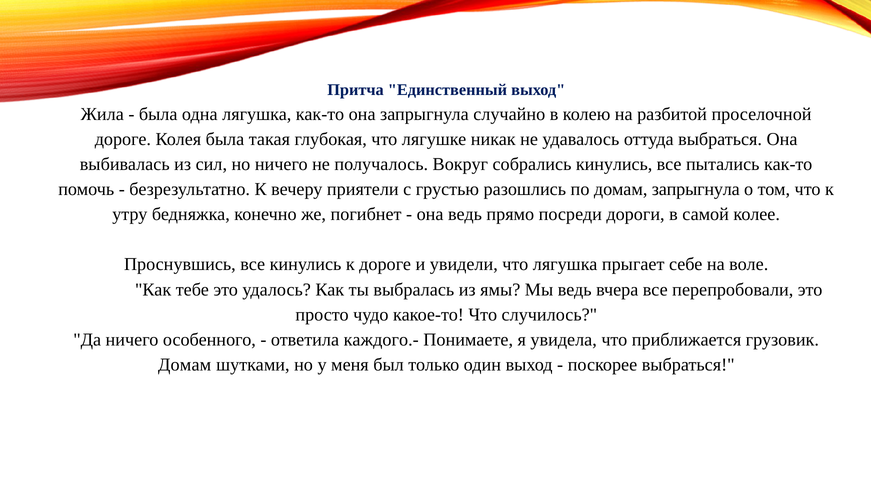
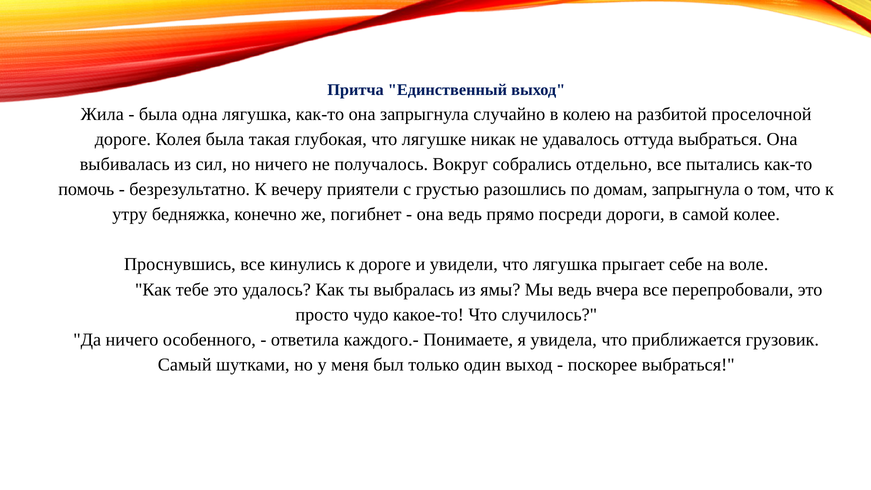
собрались кинулись: кинулись -> отдельно
Домам at (185, 365): Домам -> Самый
